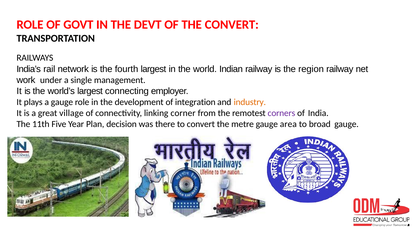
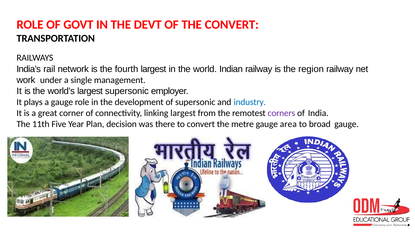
largest connecting: connecting -> supersonic
of integration: integration -> supersonic
industry colour: orange -> blue
village: village -> corner
linking corner: corner -> largest
